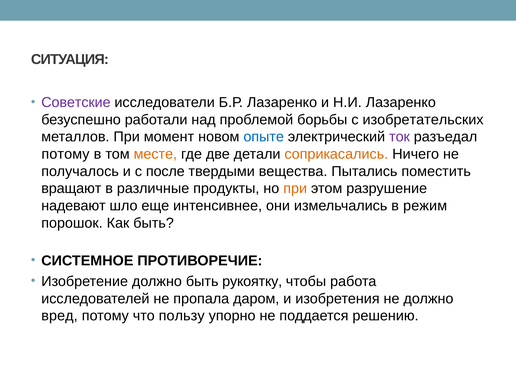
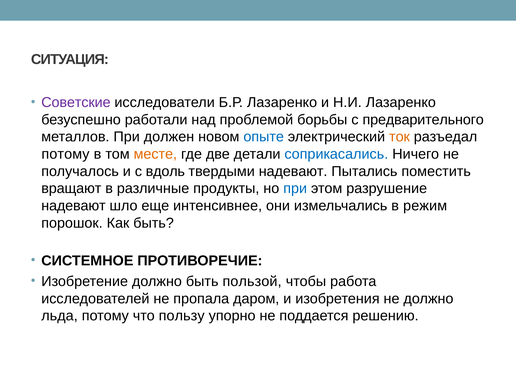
изобретательских: изобретательских -> предварительного
момент: момент -> должен
ток colour: purple -> orange
соприкасались colour: orange -> blue
после: после -> вдоль
твердыми вещества: вещества -> надевают
при at (295, 189) colour: orange -> blue
рукоятку: рукоятку -> пользой
вред: вред -> льда
